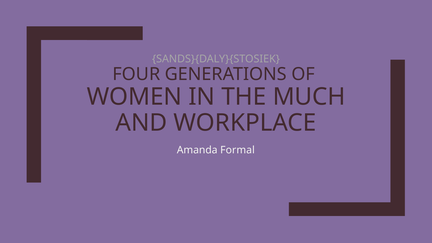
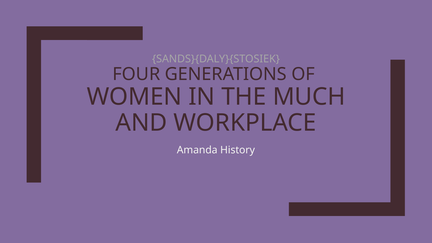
Formal: Formal -> History
